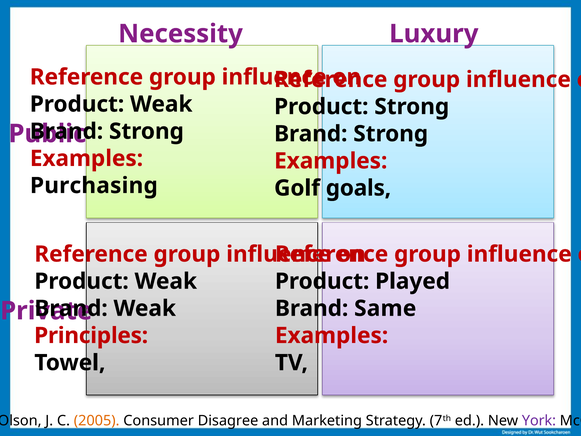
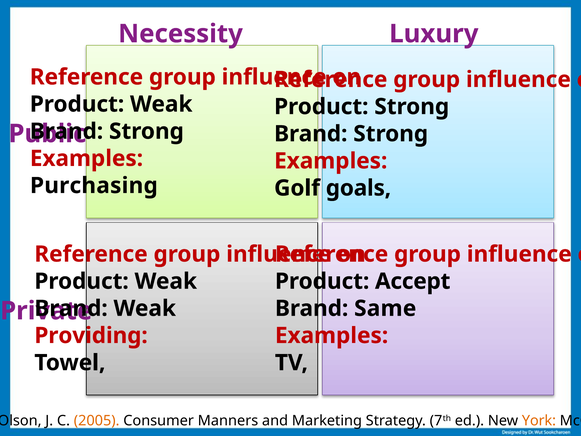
Played: Played -> Accept
Principles: Principles -> Providing
Disagree: Disagree -> Manners
York colour: purple -> orange
